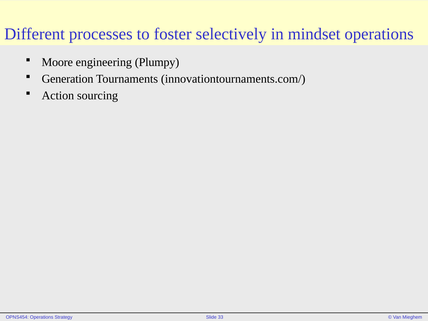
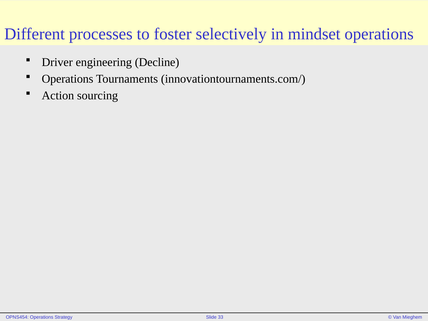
Moore: Moore -> Driver
Plumpy: Plumpy -> Decline
Generation at (68, 79): Generation -> Operations
